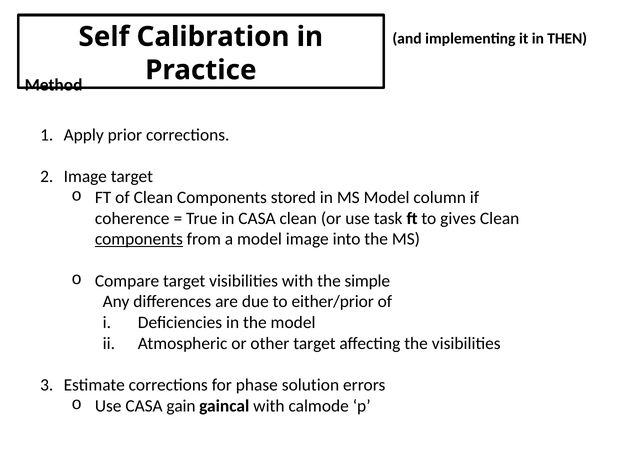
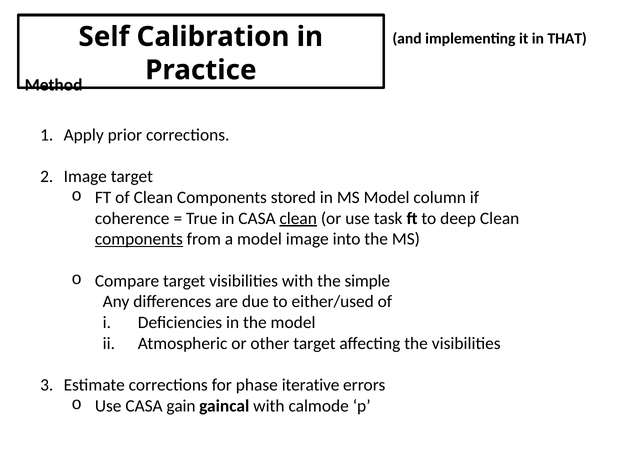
THEN: THEN -> THAT
clean at (298, 218) underline: none -> present
gives: gives -> deep
either/prior: either/prior -> either/used
solution: solution -> iterative
